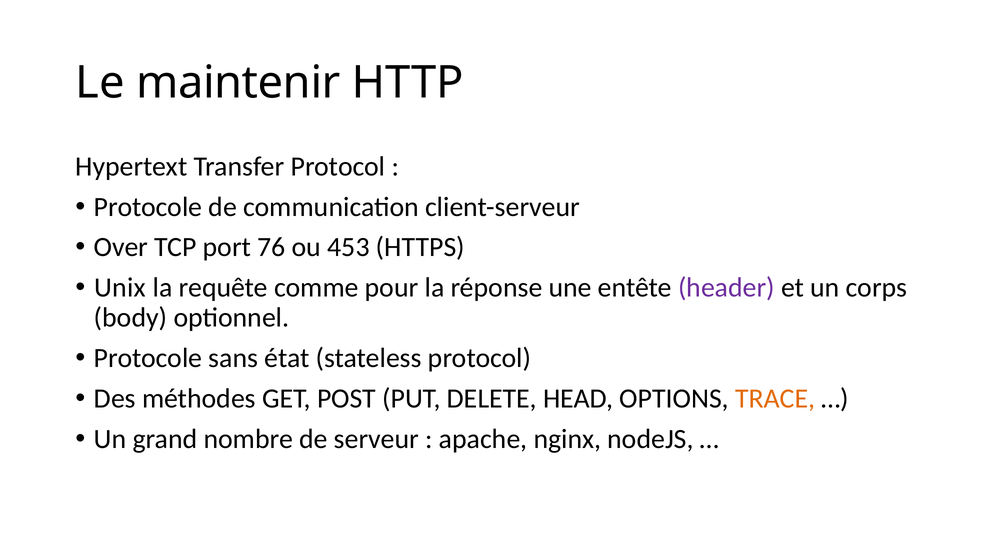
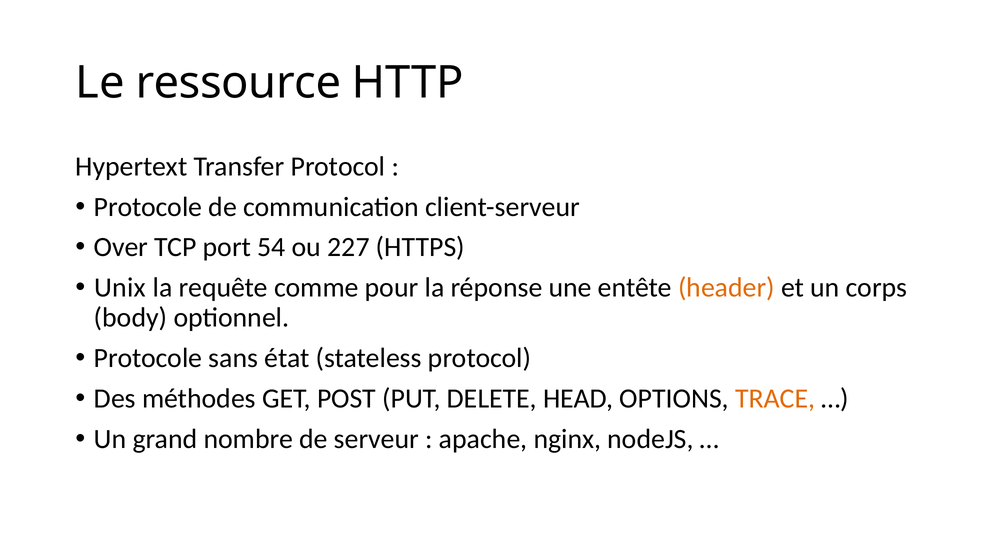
maintenir: maintenir -> ressource
76: 76 -> 54
453: 453 -> 227
header colour: purple -> orange
